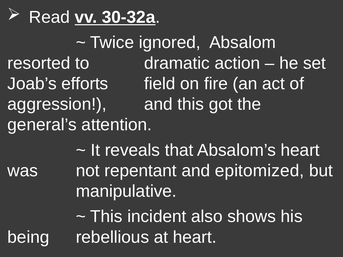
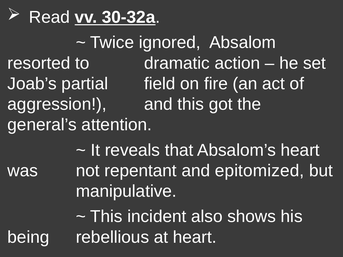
efforts: efforts -> partial
